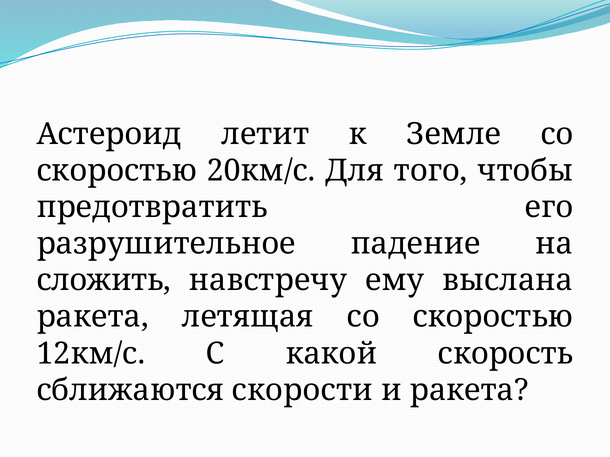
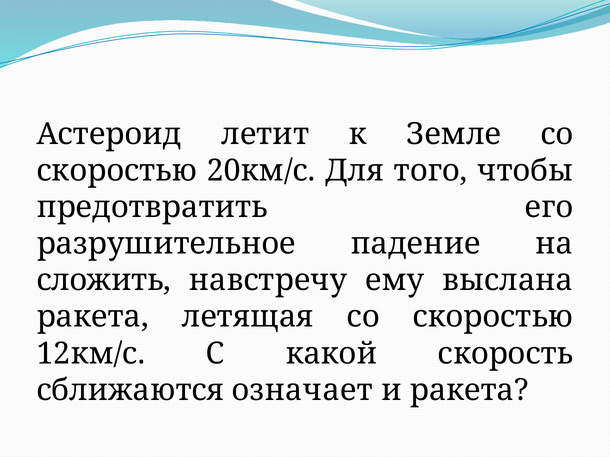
скорости: скорости -> означает
